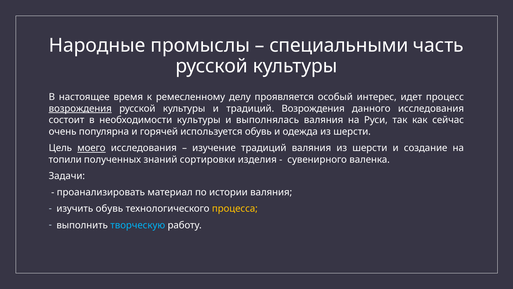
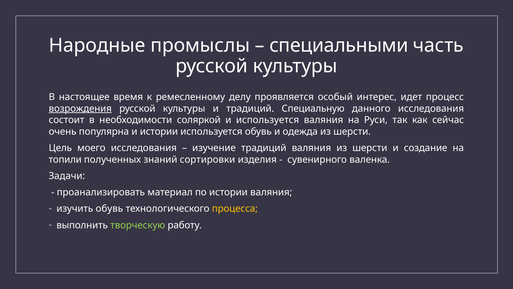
традиций Возрождения: Возрождения -> Специальную
необходимости культуры: культуры -> соляркой
и выполнялась: выполнялась -> используется
и горячей: горячей -> истории
моего underline: present -> none
творческую colour: light blue -> light green
